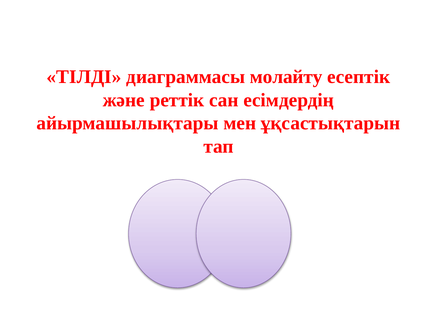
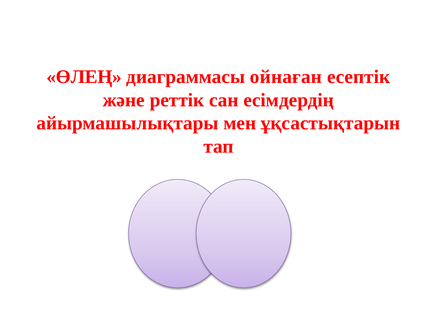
ТІЛДІ: ТІЛДІ -> ӨЛЕҢ
молайту: молайту -> ойнаған
